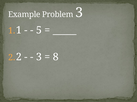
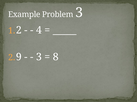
1 at (19, 30): 1 -> 2
5: 5 -> 4
2 at (19, 57): 2 -> 9
